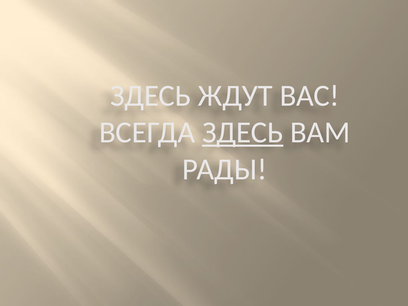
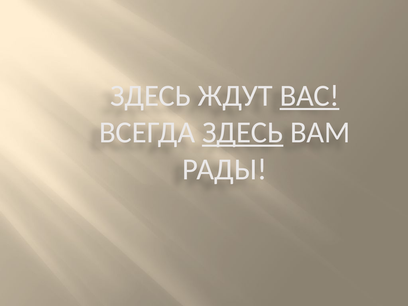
ВАС underline: none -> present
